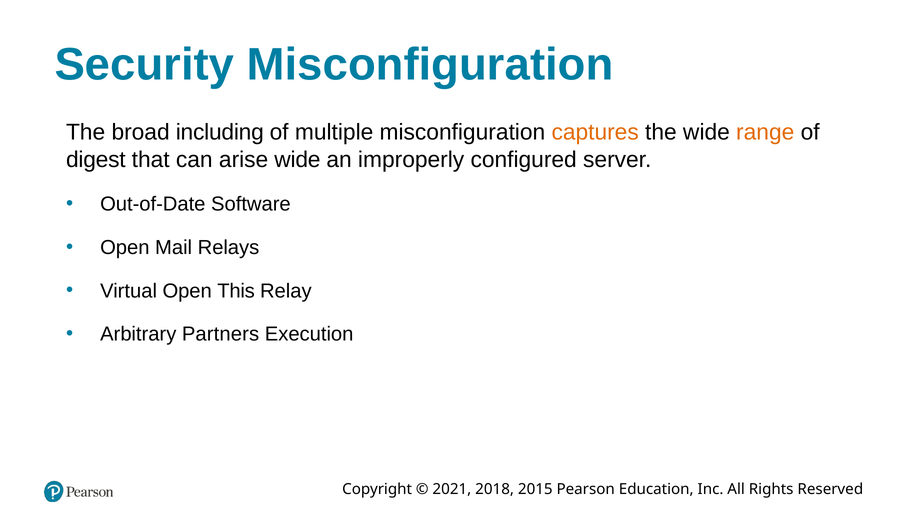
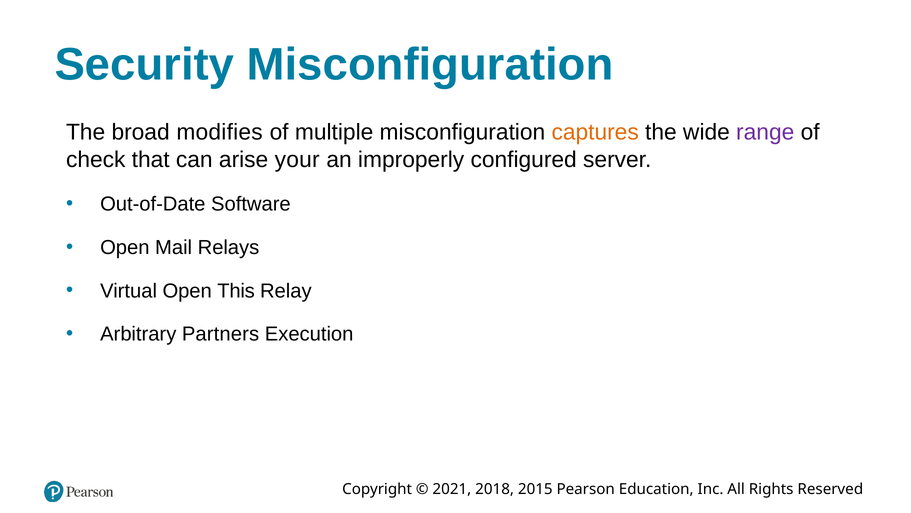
including: including -> modifies
range colour: orange -> purple
digest: digest -> check
arise wide: wide -> your
